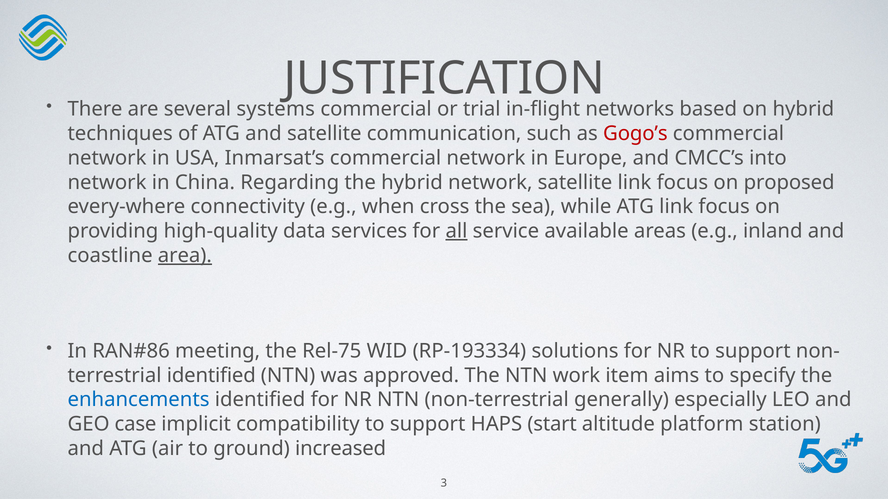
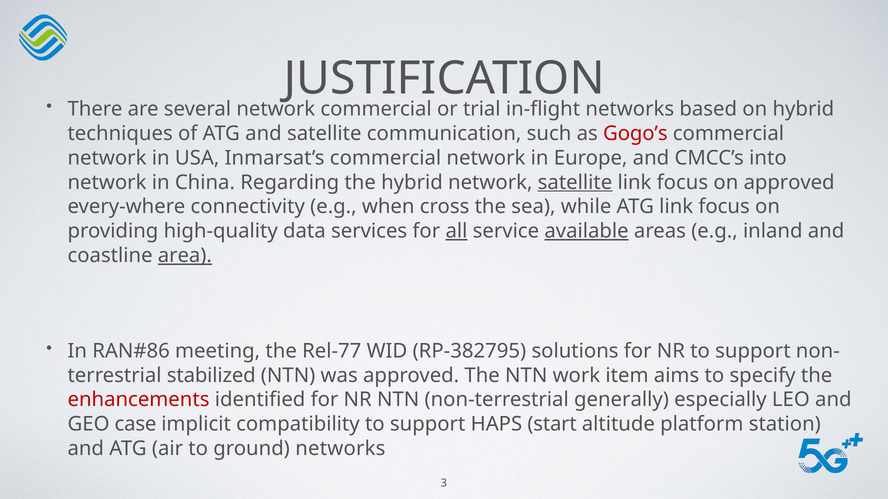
several systems: systems -> network
satellite at (575, 182) underline: none -> present
on proposed: proposed -> approved
available underline: none -> present
Rel-75: Rel-75 -> Rel-77
RP-193334: RP-193334 -> RP-382795
identified at (211, 376): identified -> stabilized
enhancements colour: blue -> red
ground increased: increased -> networks
